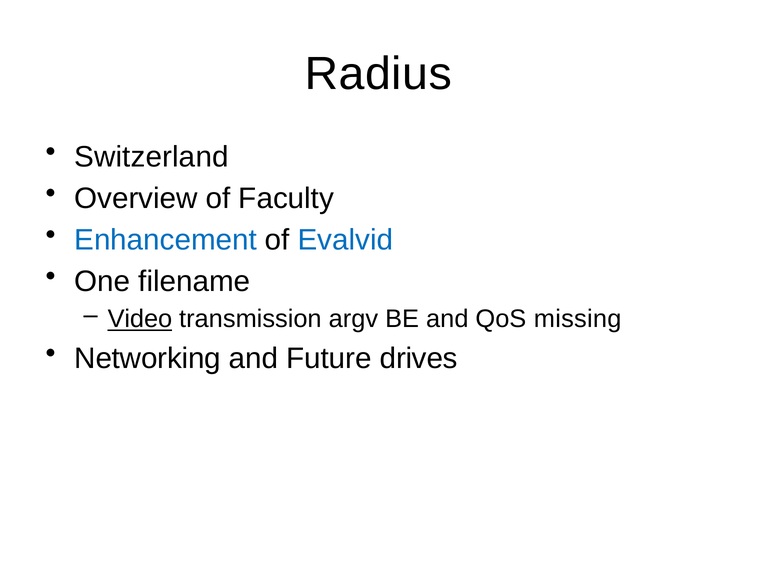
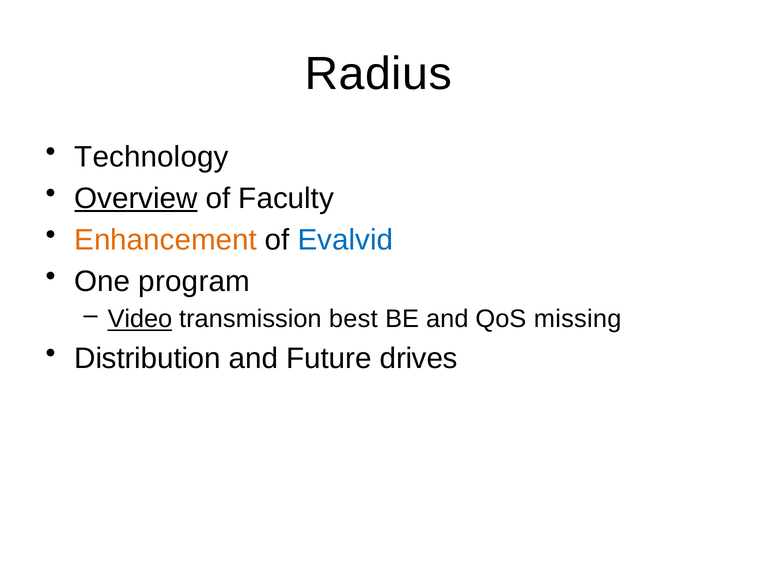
Switzerland: Switzerland -> Technology
Overview underline: none -> present
Enhancement colour: blue -> orange
filename: filename -> program
argv: argv -> best
Networking: Networking -> Distribution
